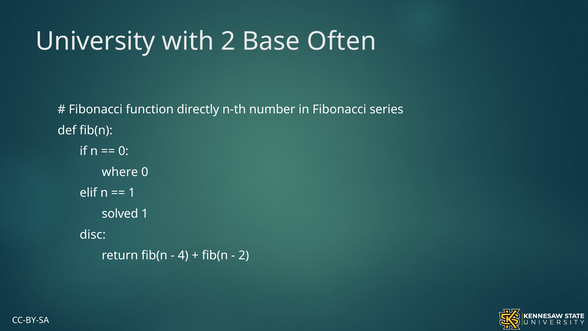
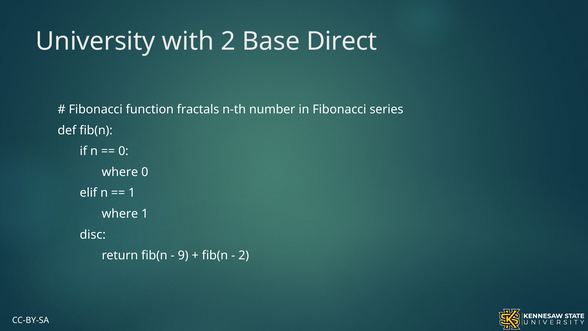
Often: Often -> Direct
directly: directly -> fractals
solved at (120, 214): solved -> where
4: 4 -> 9
